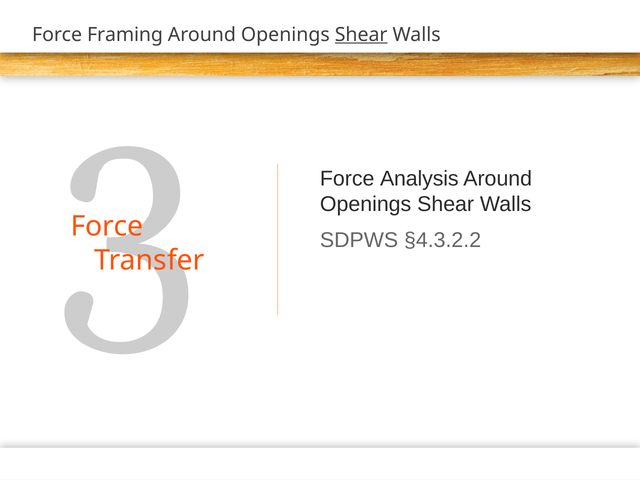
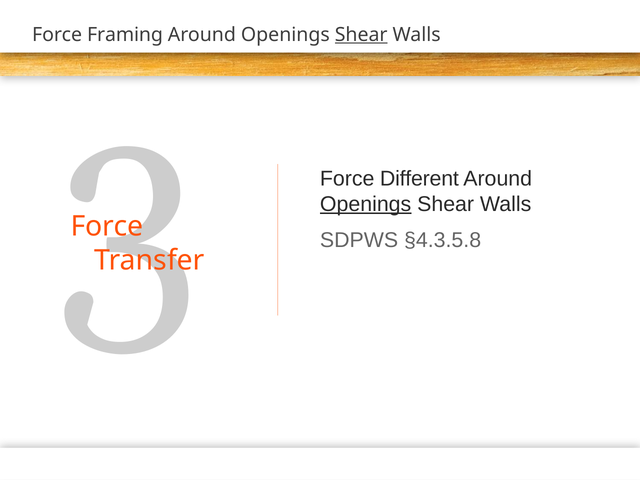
Analysis: Analysis -> Different
Openings at (366, 204) underline: none -> present
§4.3.2.2: §4.3.2.2 -> §4.3.5.8
